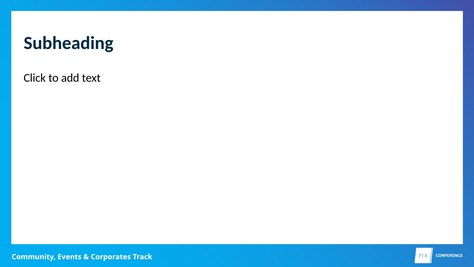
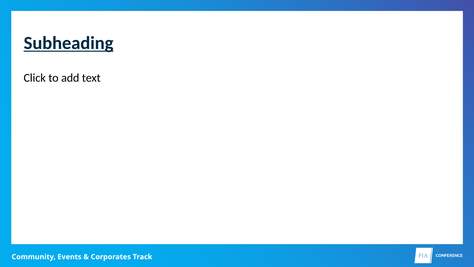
Subheading underline: none -> present
